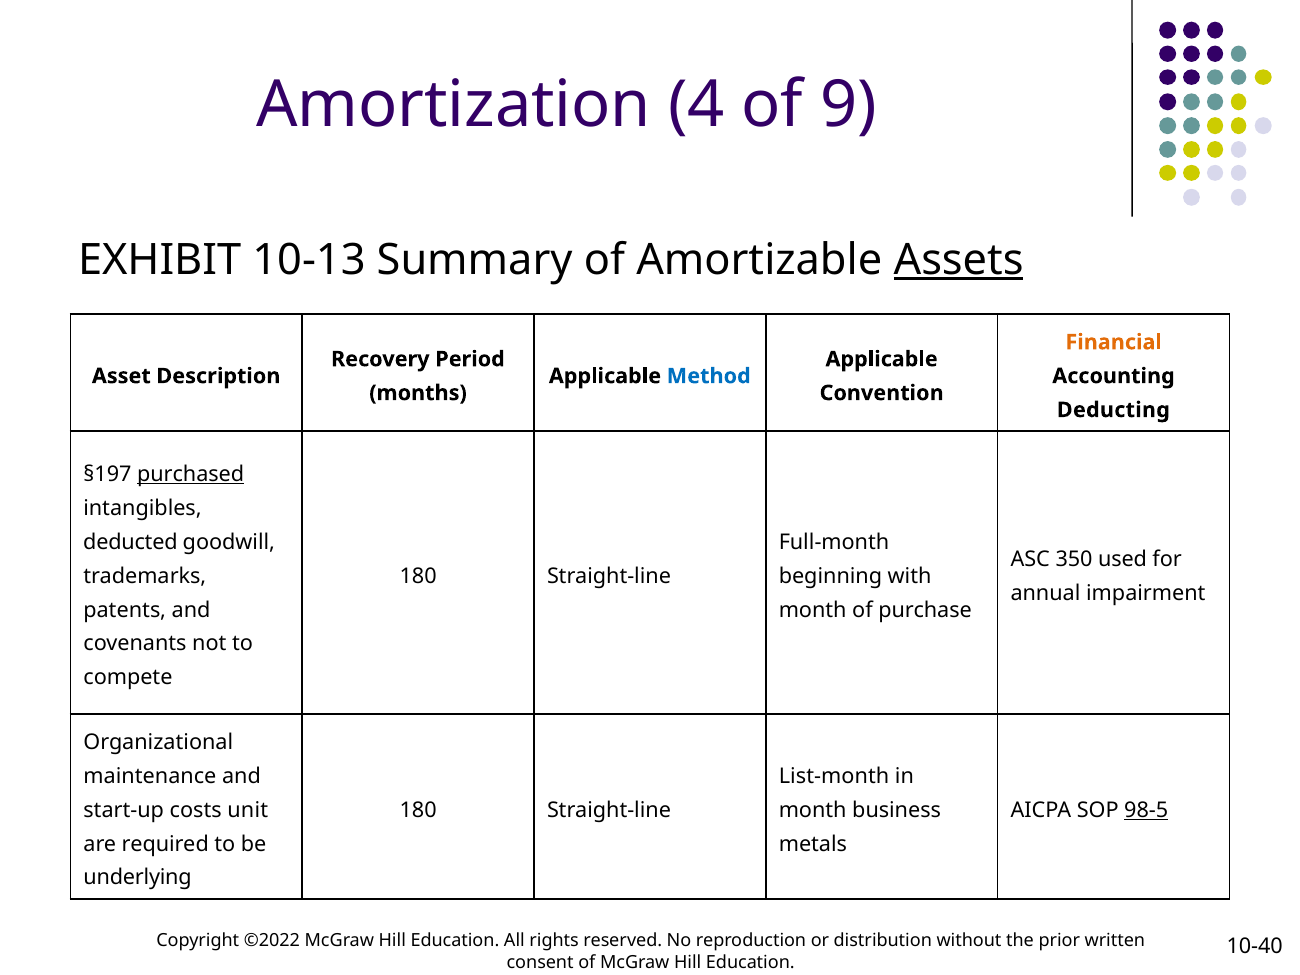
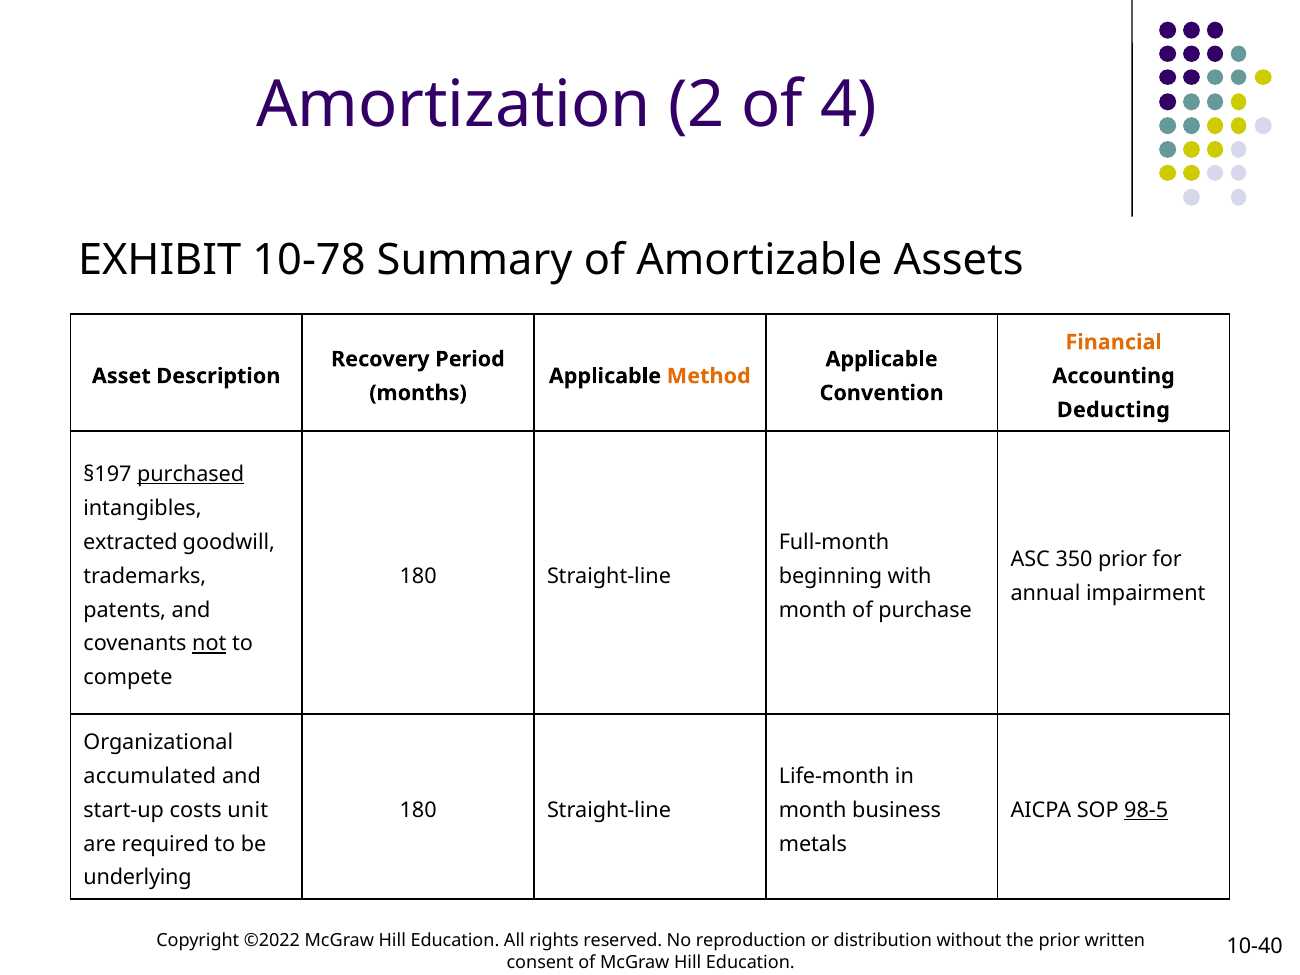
4: 4 -> 2
9: 9 -> 4
10-13: 10-13 -> 10-78
Assets underline: present -> none
Method colour: blue -> orange
deducted: deducted -> extracted
350 used: used -> prior
not underline: none -> present
maintenance: maintenance -> accumulated
List-month: List-month -> Life-month
